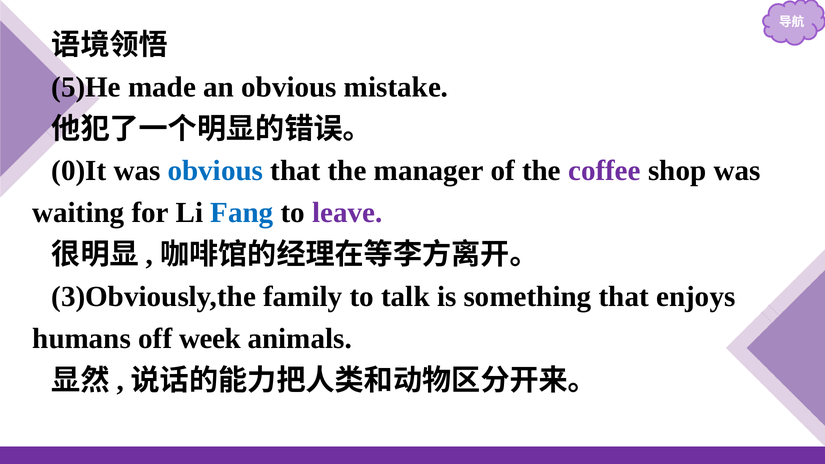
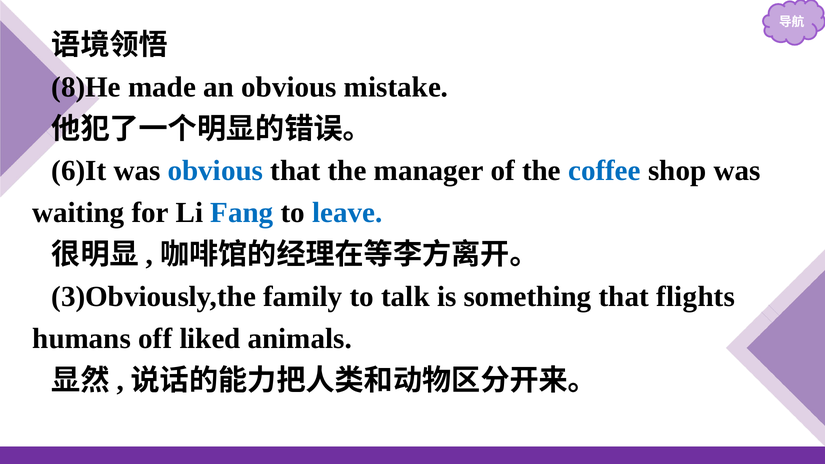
5)He: 5)He -> 8)He
0)It: 0)It -> 6)It
coffee colour: purple -> blue
leave colour: purple -> blue
enjoys: enjoys -> flights
week: week -> liked
